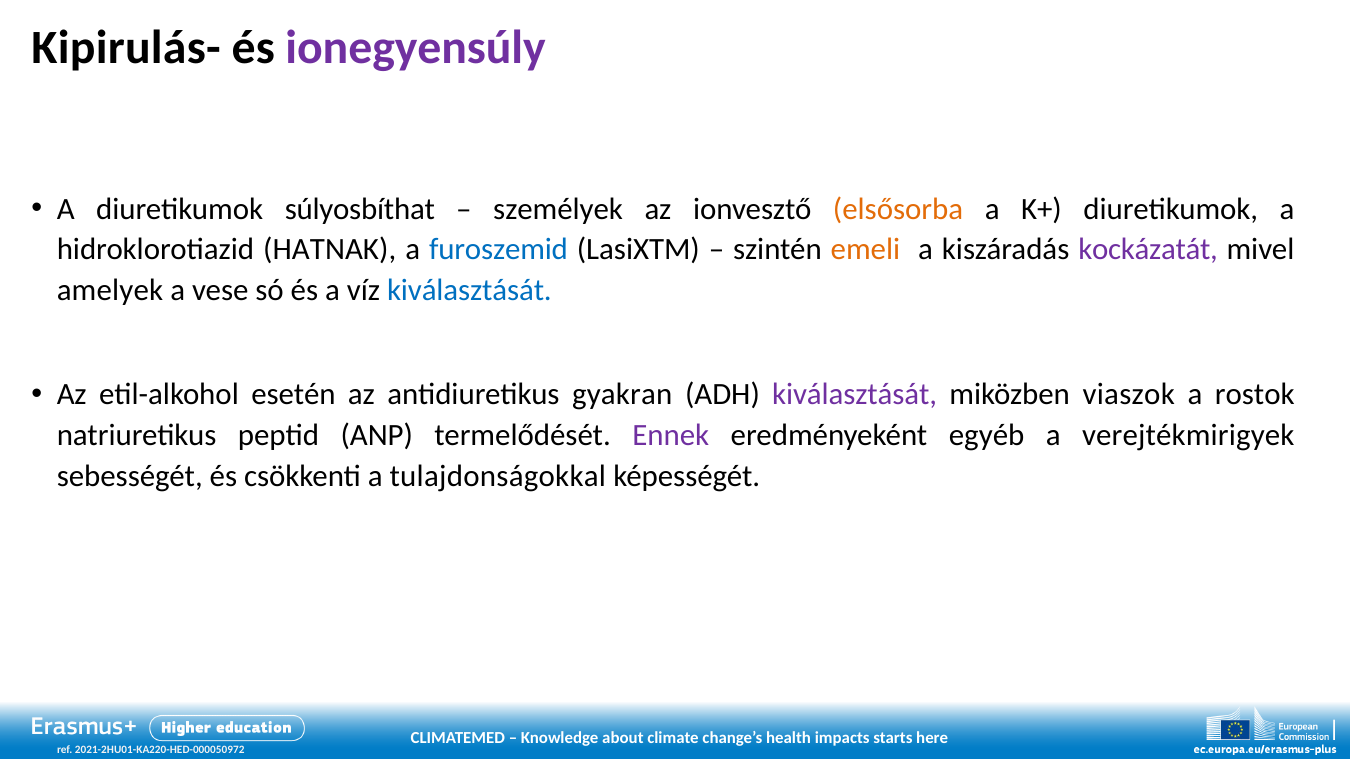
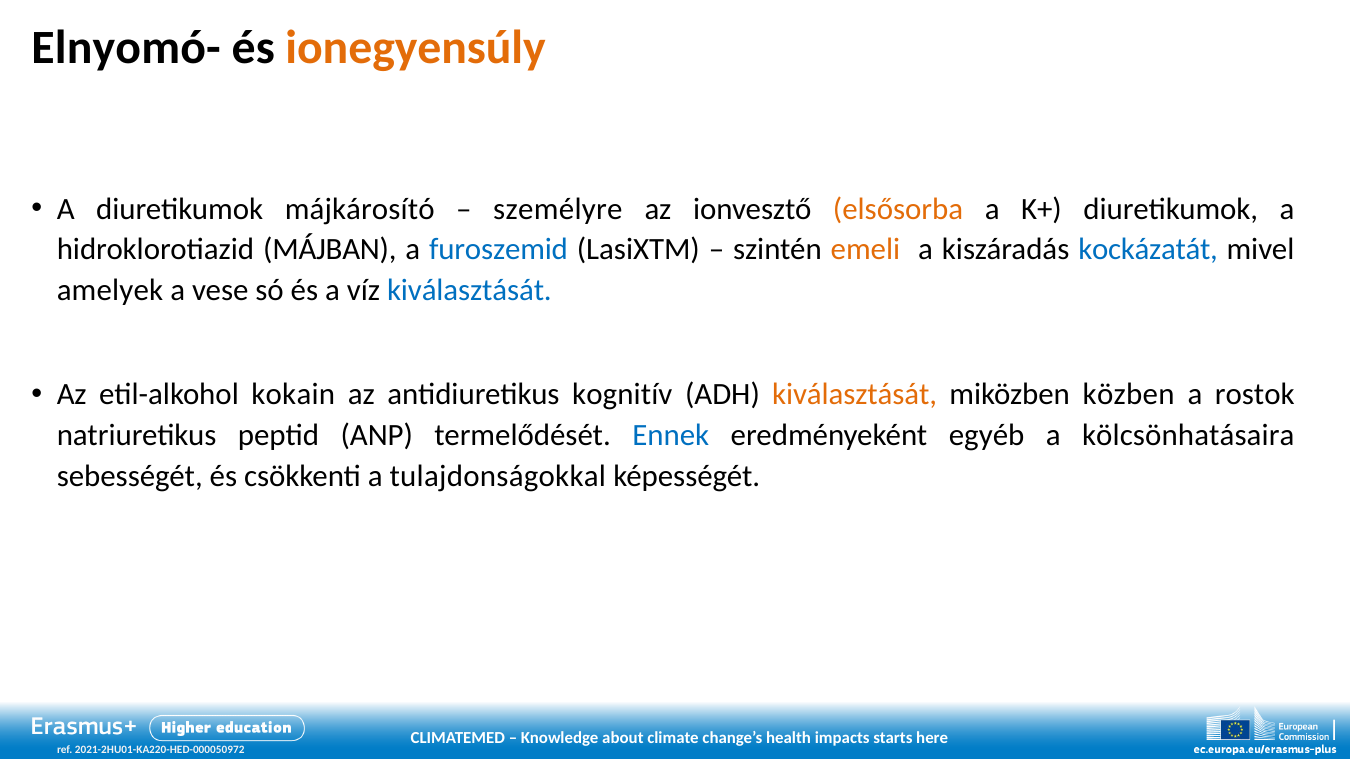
Kipirulás-: Kipirulás- -> Elnyomó-
ionegyensúly colour: purple -> orange
súlyosbíthat: súlyosbíthat -> májkárosító
személyek: személyek -> személyre
HATNAK: HATNAK -> MÁJBAN
kockázatát colour: purple -> blue
esetén: esetén -> kokain
gyakran: gyakran -> kognitív
kiválasztását at (855, 395) colour: purple -> orange
viaszok: viaszok -> közben
Ennek colour: purple -> blue
verejtékmirigyek: verejtékmirigyek -> kölcsönhatásaira
